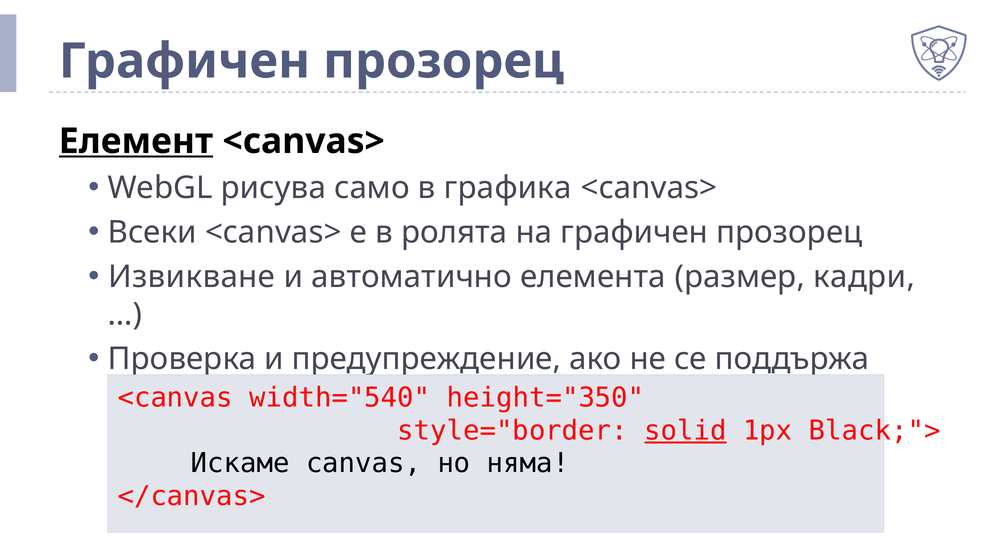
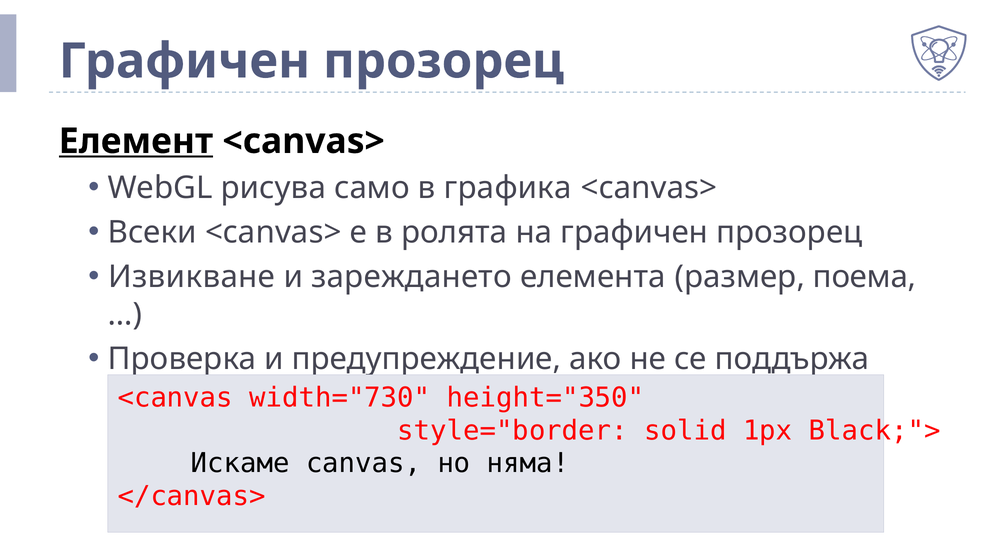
автоматично: автоматично -> зареждането
кадри: кадри -> поема
width="540: width="540 -> width="730
solid underline: present -> none
